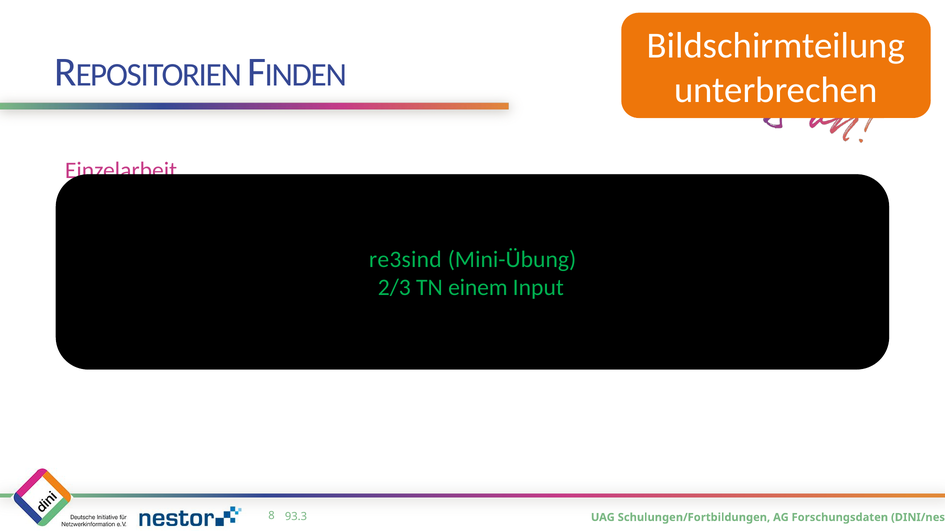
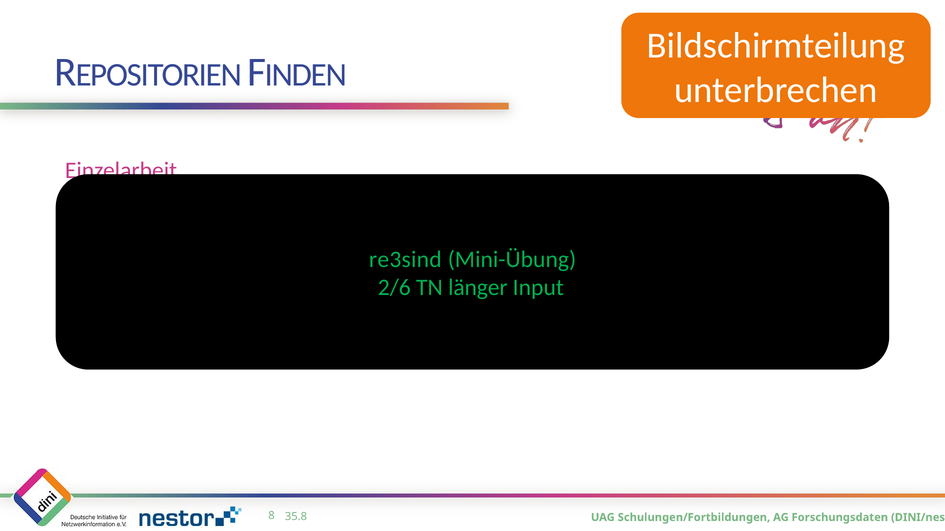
2/3: 2/3 -> 2/6
einem: einem -> länger
93.3: 93.3 -> 35.8
